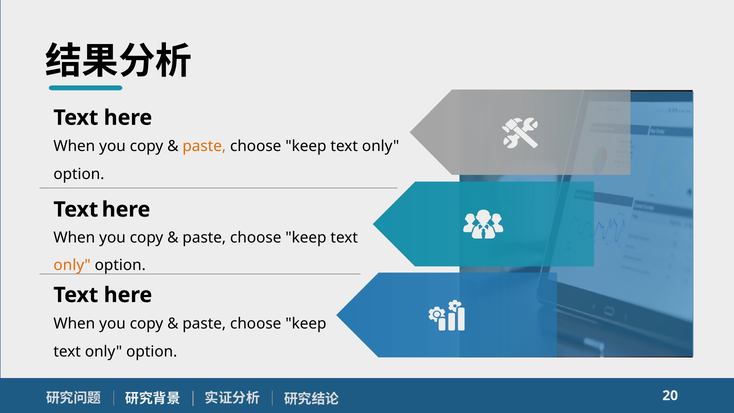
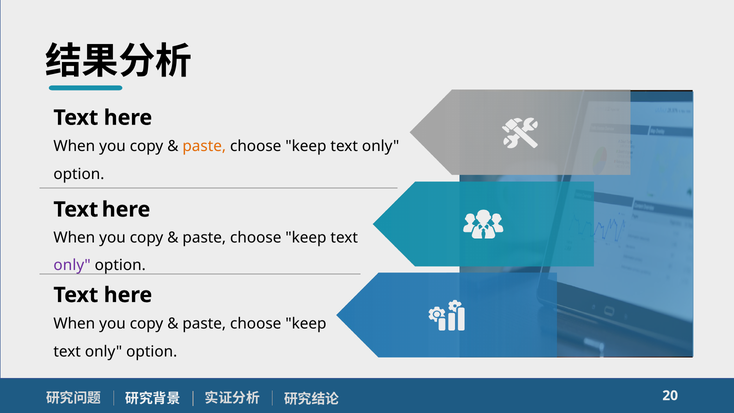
only at (72, 265) colour: orange -> purple
